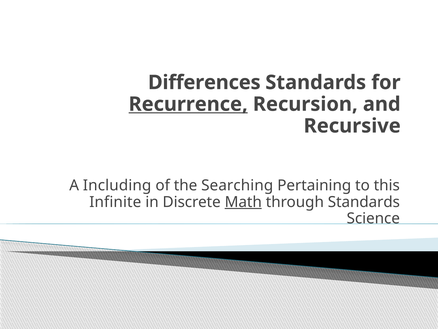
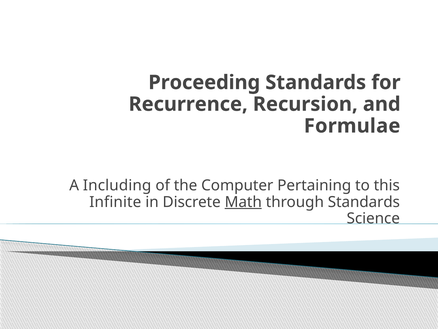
Differences: Differences -> Proceeding
Recurrence underline: present -> none
Recursive: Recursive -> Formulae
Searching: Searching -> Computer
